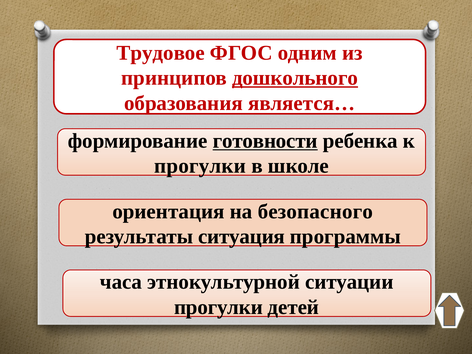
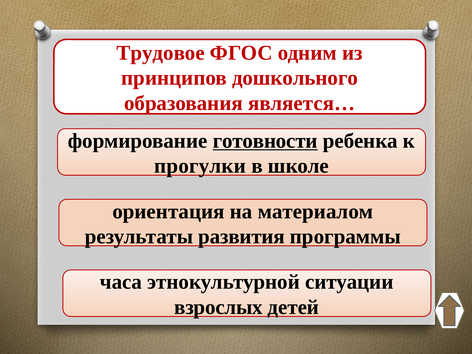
дошкольного underline: present -> none
безопасного: безопасного -> материалом
ситуация: ситуация -> развития
прогулки at (218, 307): прогулки -> взрослых
